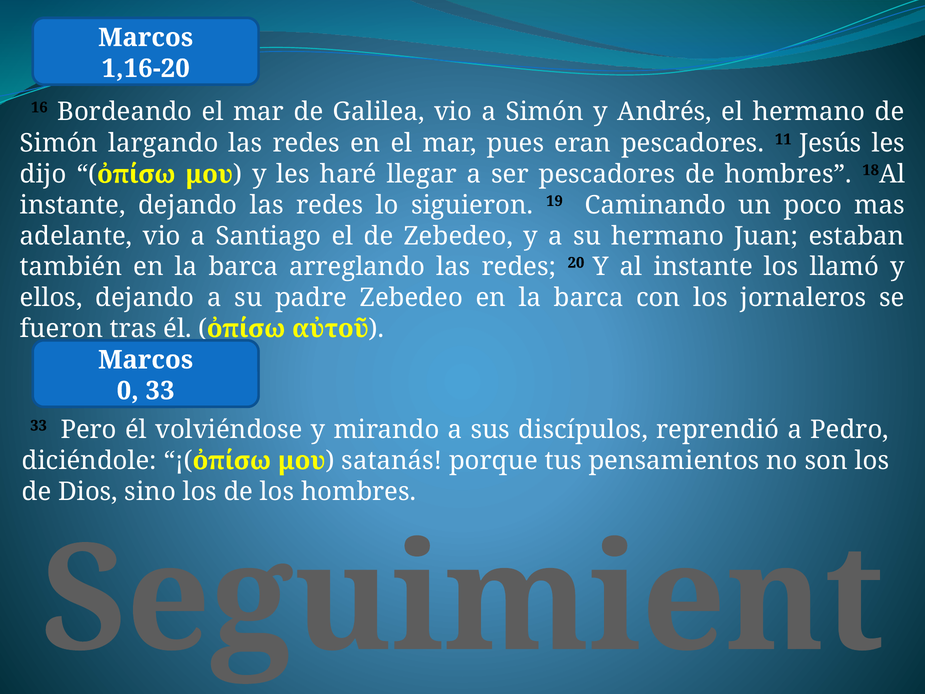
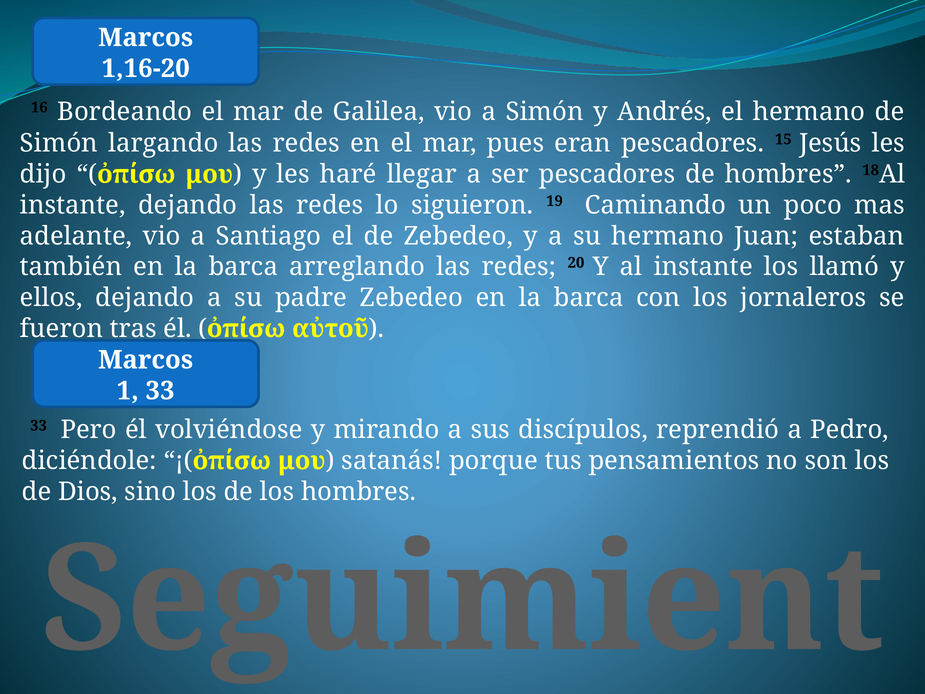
11: 11 -> 15
0: 0 -> 1
